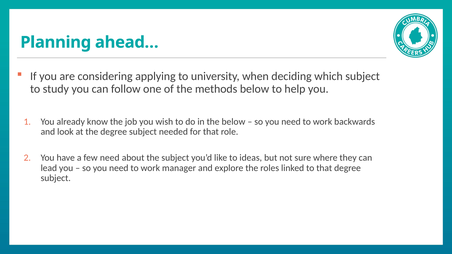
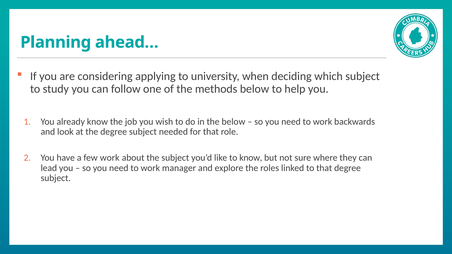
few need: need -> work
to ideas: ideas -> know
